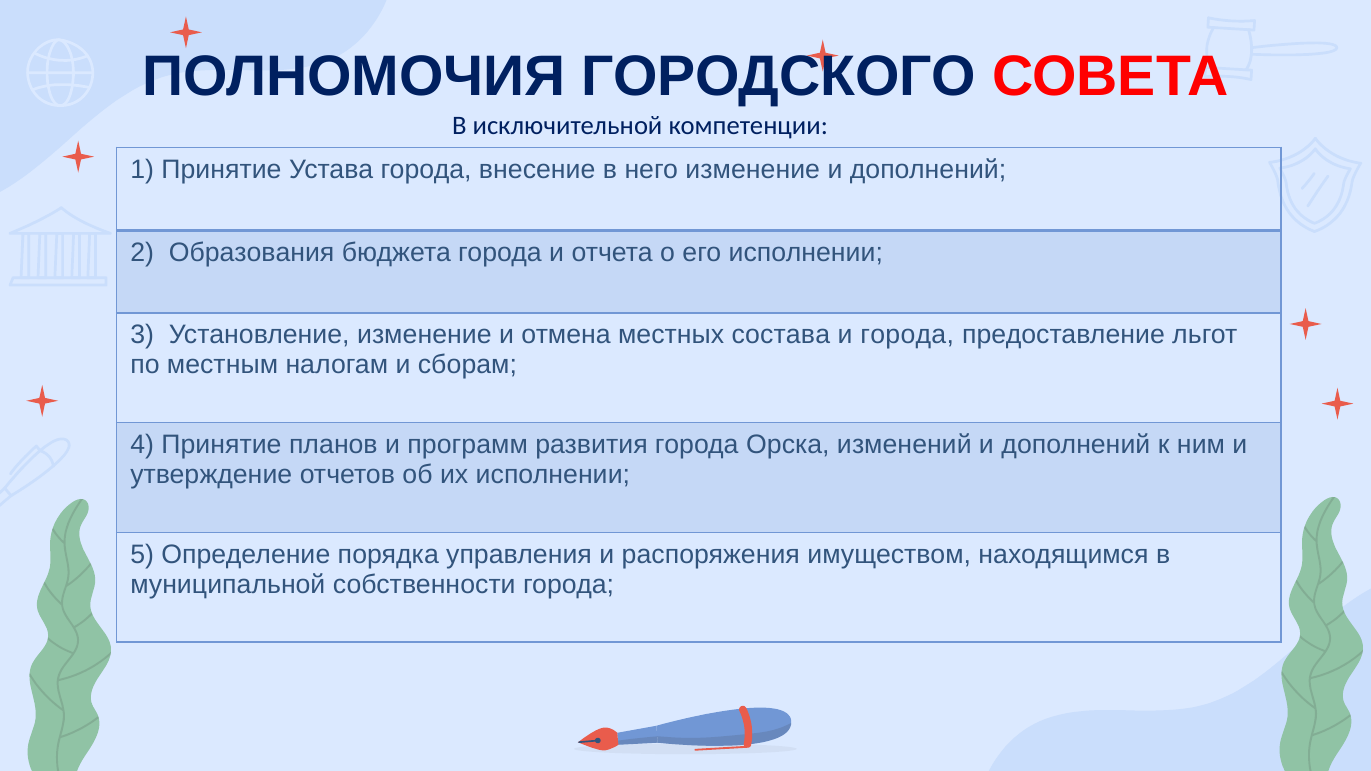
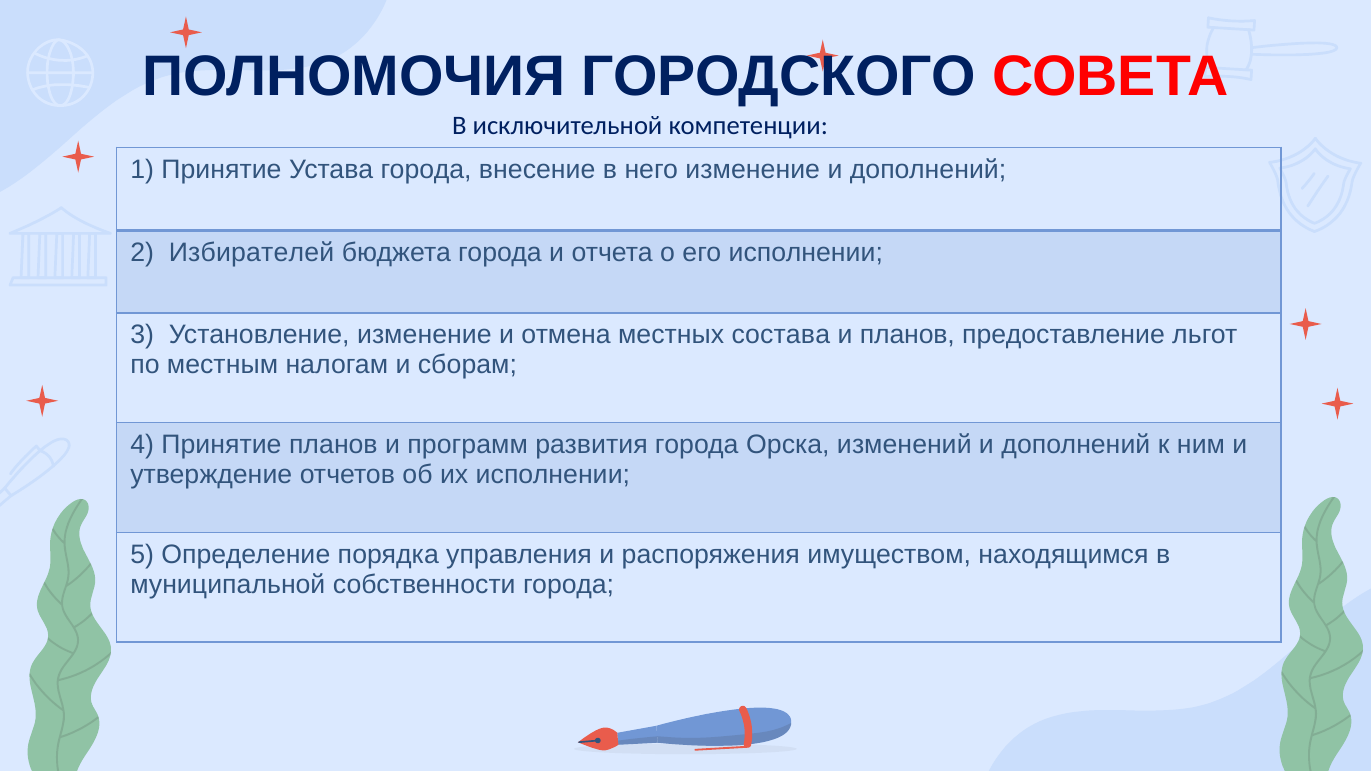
Образования: Образования -> Избирателей
и города: города -> планов
